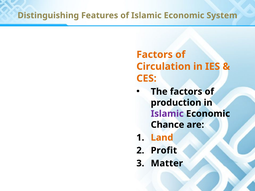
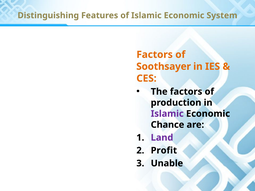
Circulation: Circulation -> Soothsayer
Land colour: orange -> purple
Matter: Matter -> Unable
